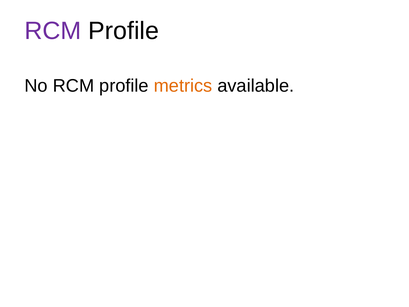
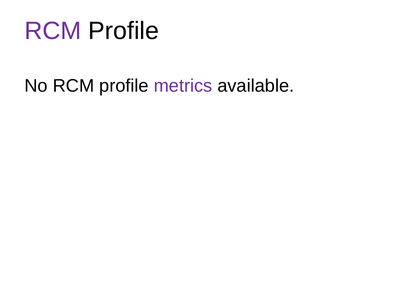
metrics colour: orange -> purple
